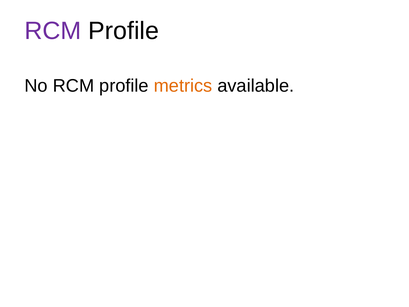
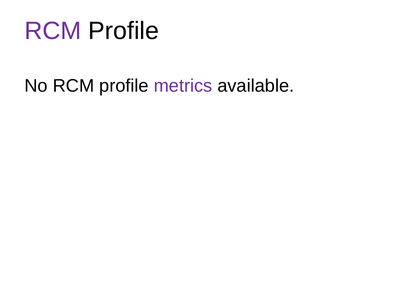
metrics colour: orange -> purple
